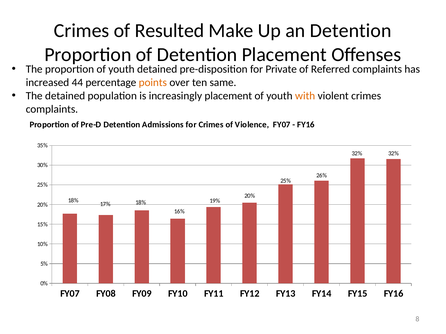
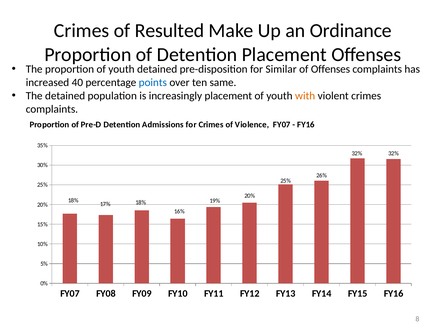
an Detention: Detention -> Ordinance
Private: Private -> Similar
of Referred: Referred -> Offenses
44: 44 -> 40
points colour: orange -> blue
